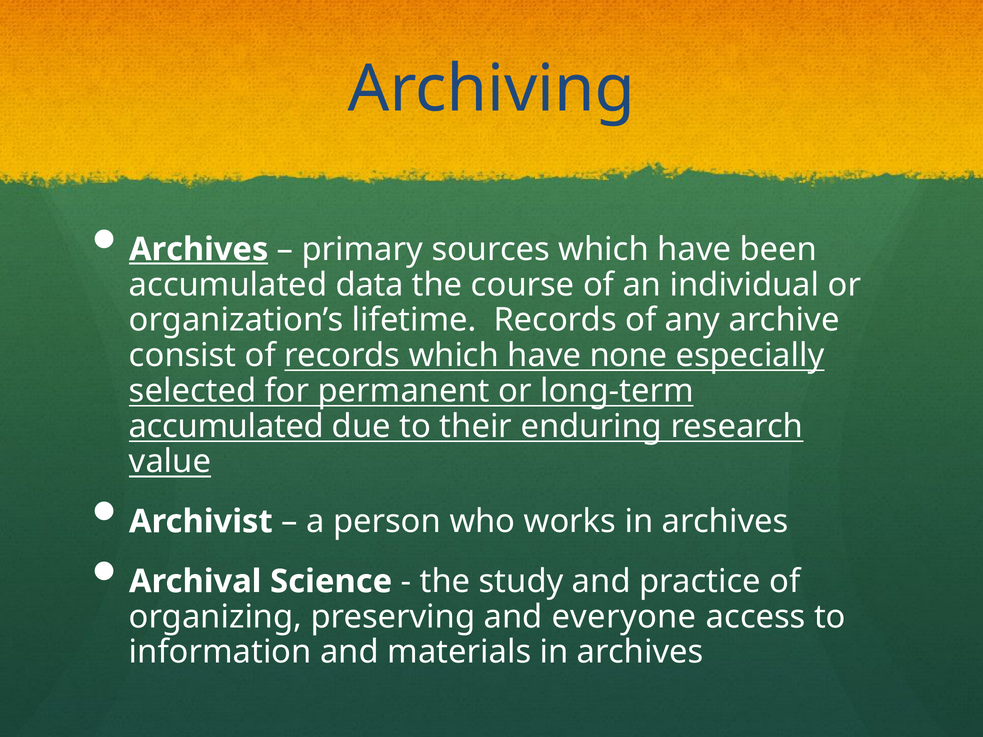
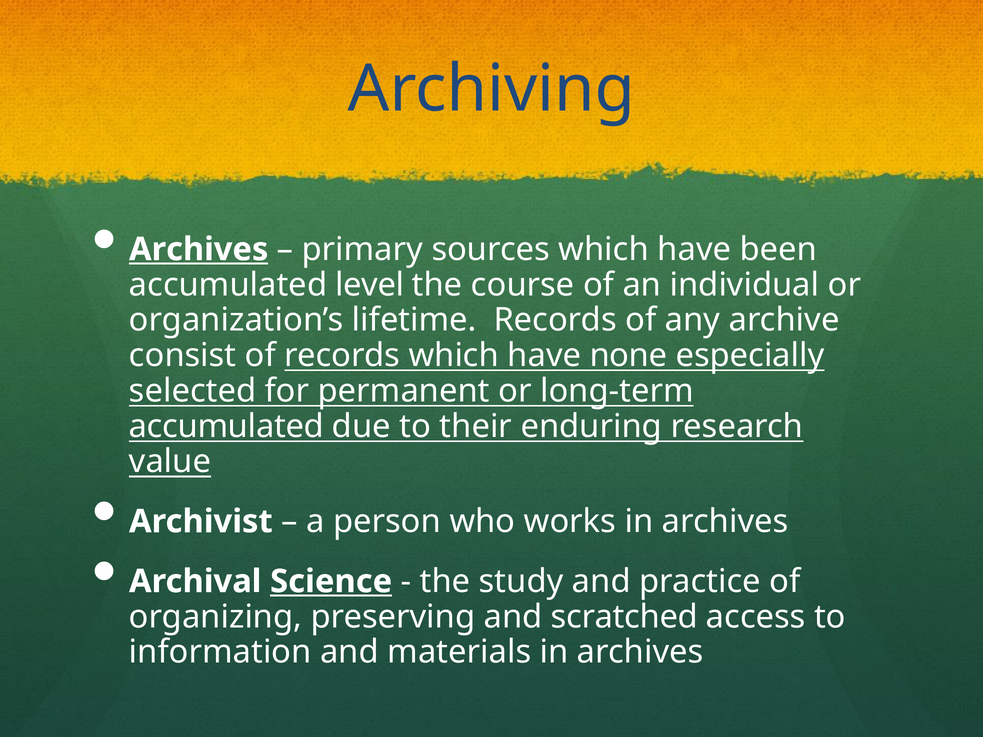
data: data -> level
Science underline: none -> present
everyone: everyone -> scratched
